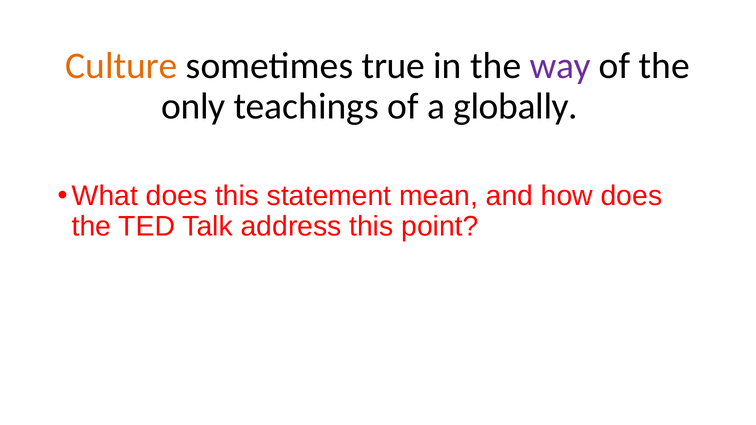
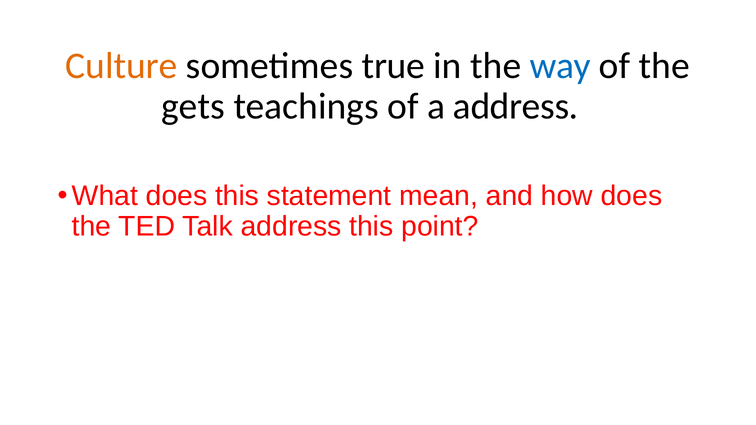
way colour: purple -> blue
only: only -> gets
a globally: globally -> address
